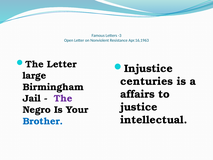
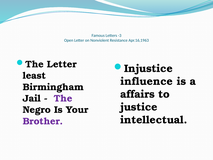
large: large -> least
centuries: centuries -> influence
Brother colour: blue -> purple
